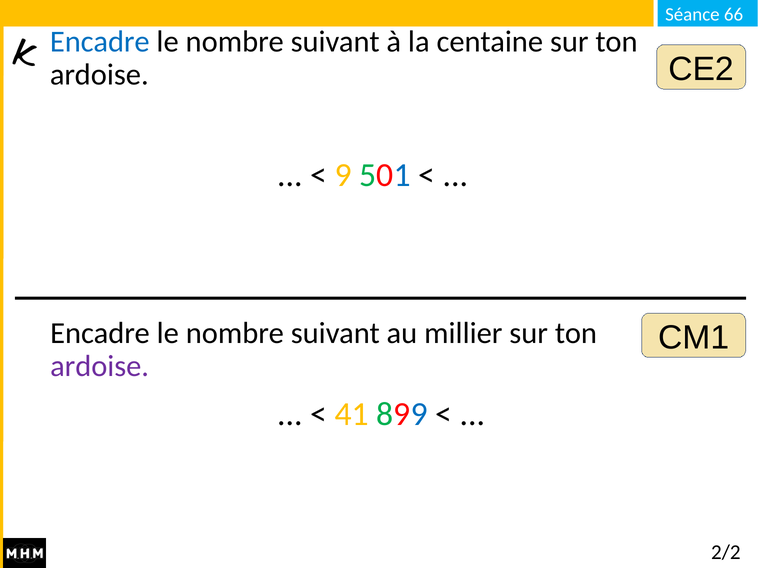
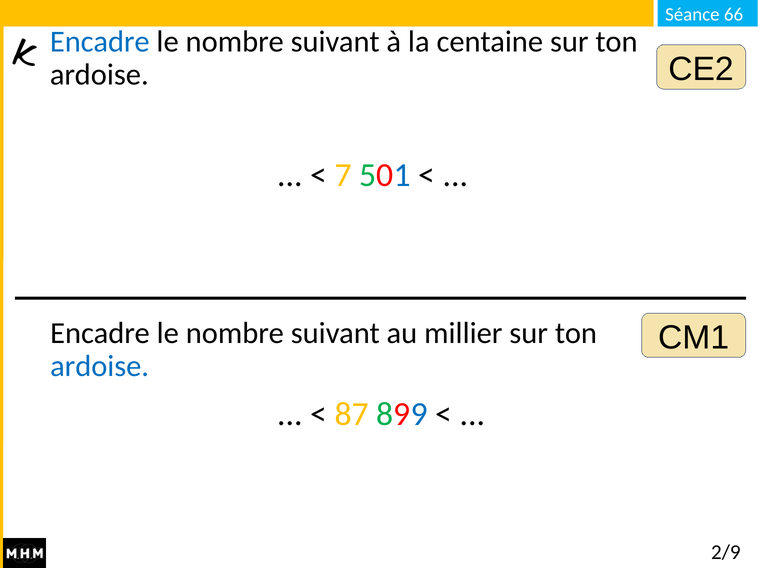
9: 9 -> 7
ardoise at (100, 367) colour: purple -> blue
41: 41 -> 87
2/2: 2/2 -> 2/9
